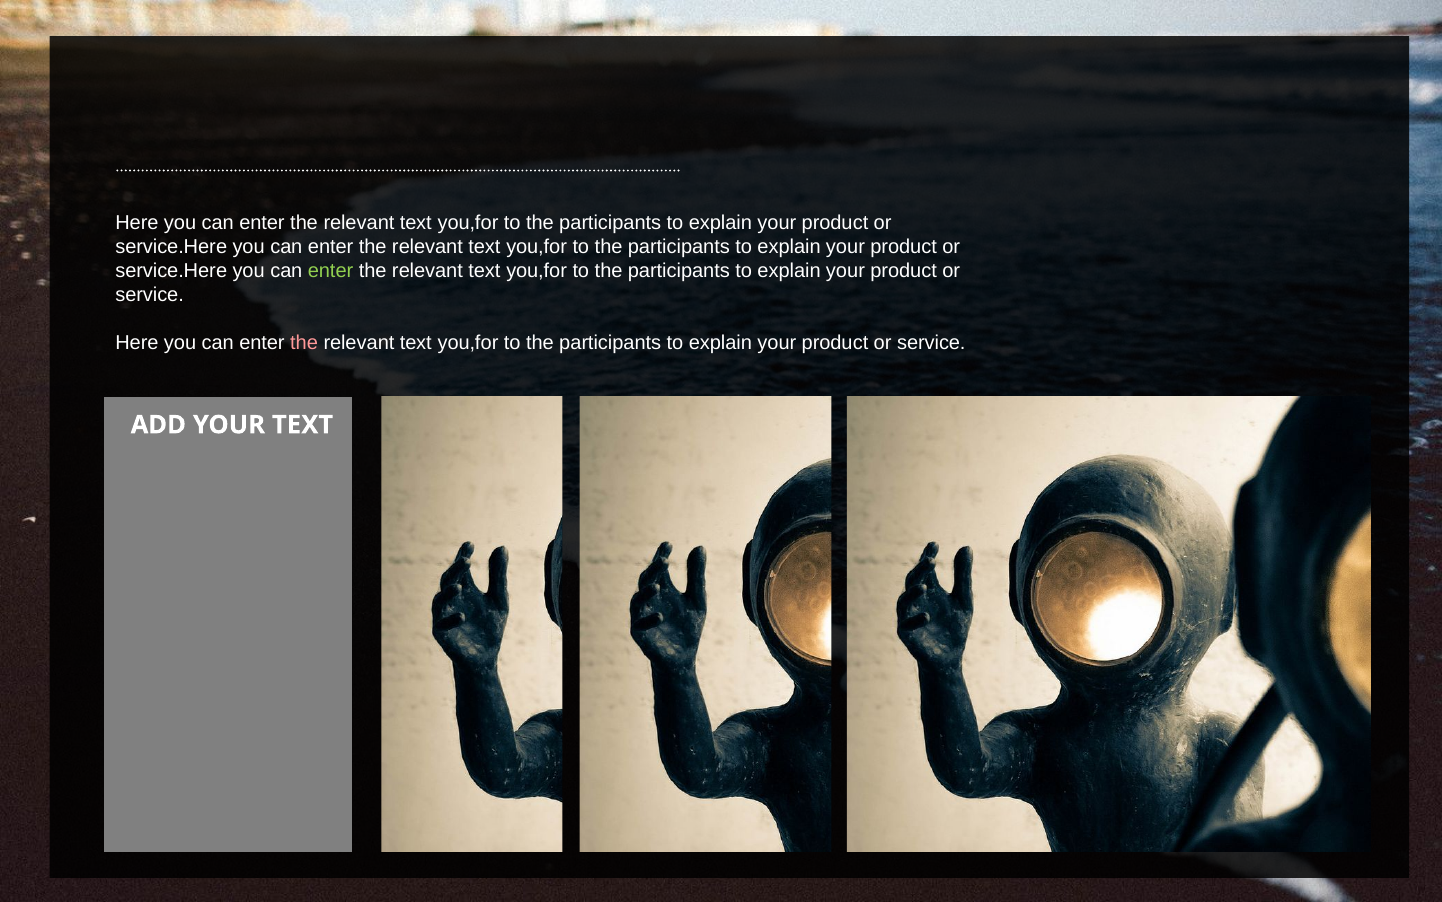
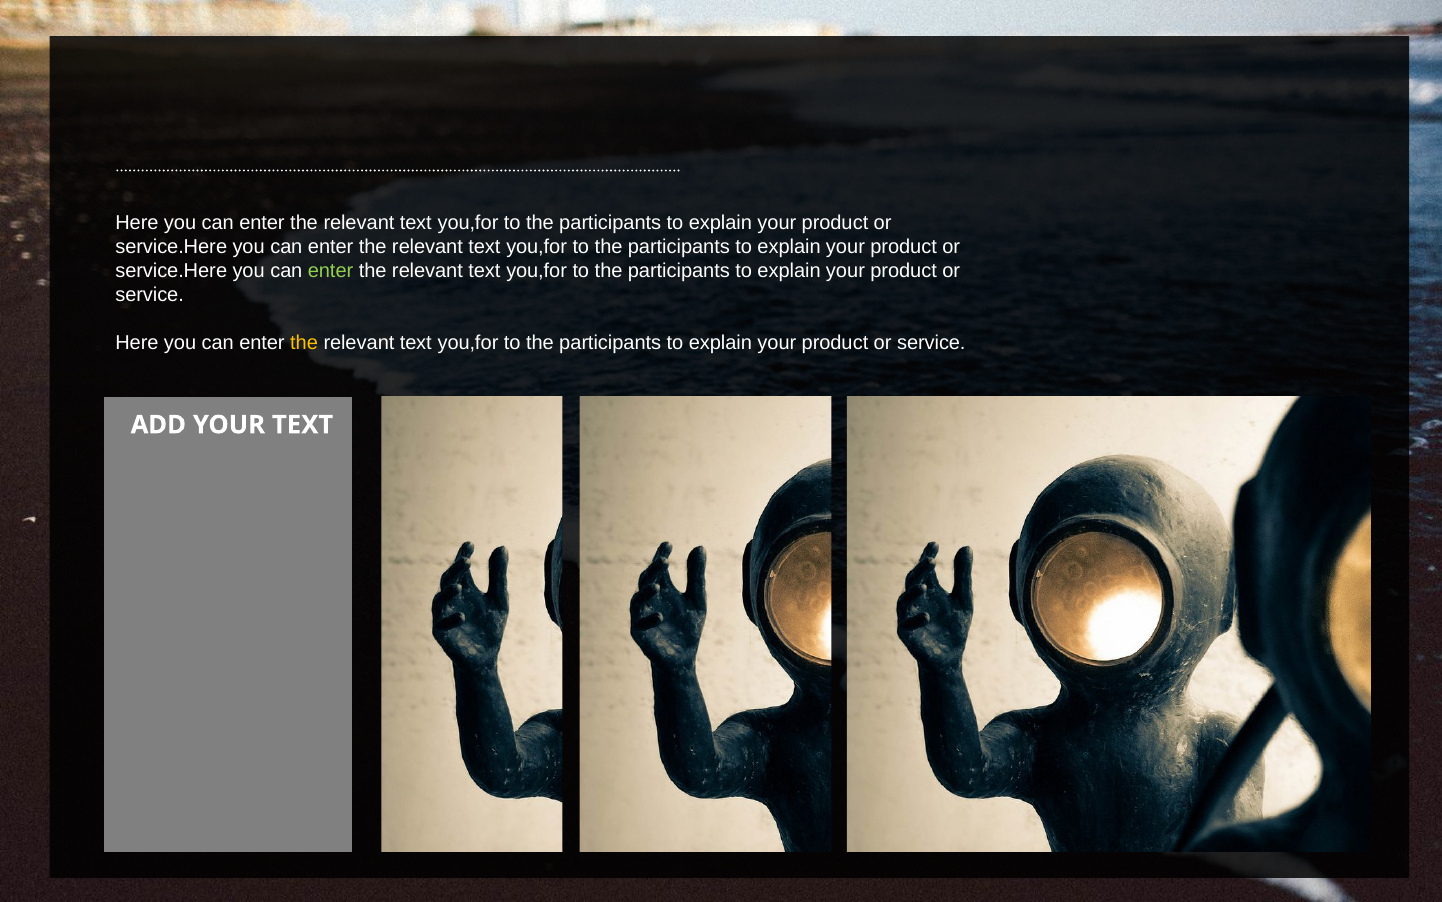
the at (304, 343) colour: pink -> yellow
